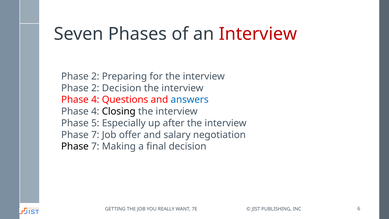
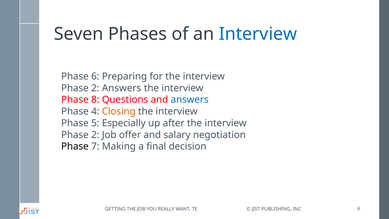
Interview at (258, 34) colour: red -> blue
2 at (95, 76): 2 -> 6
2 Decision: Decision -> Answers
4 at (95, 100): 4 -> 8
Closing colour: black -> orange
7 at (95, 135): 7 -> 2
